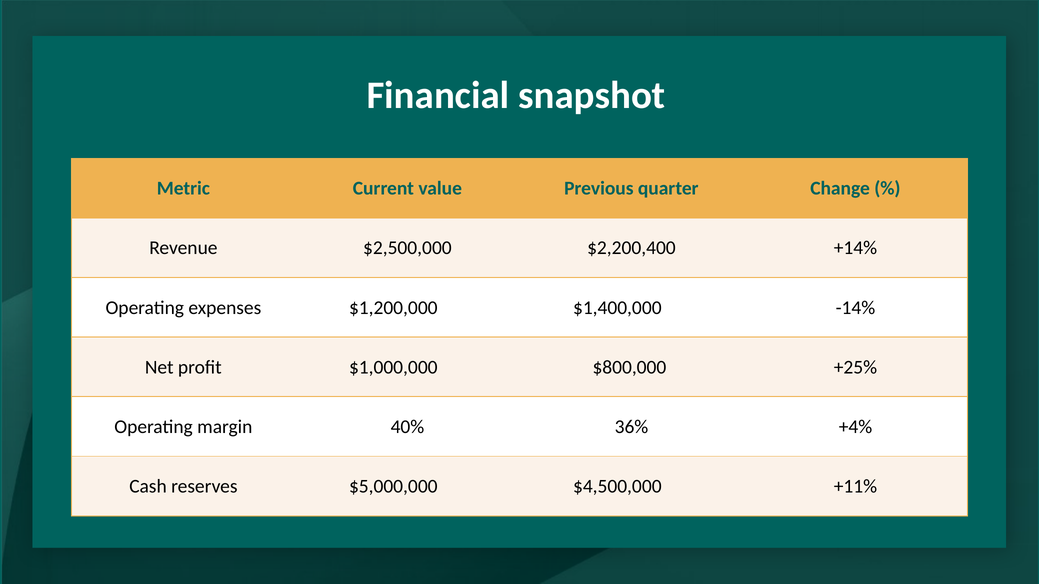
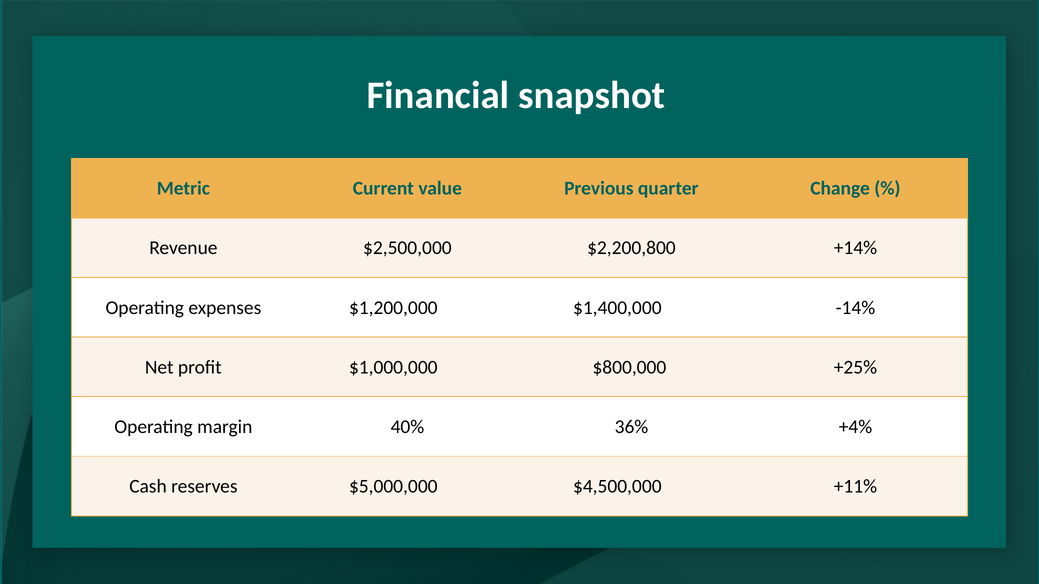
$2,200,400: $2,200,400 -> $2,200,800
